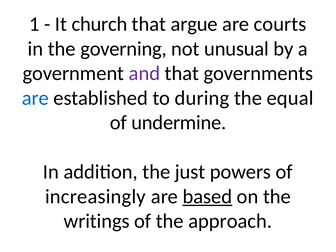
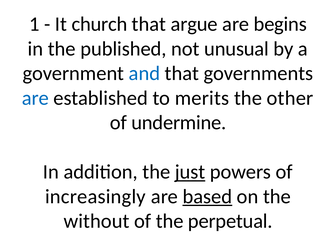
courts: courts -> begins
governing: governing -> published
and colour: purple -> blue
during: during -> merits
equal: equal -> other
just underline: none -> present
writings: writings -> without
approach: approach -> perpetual
